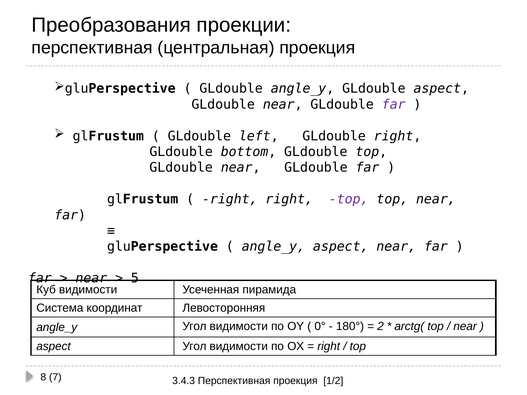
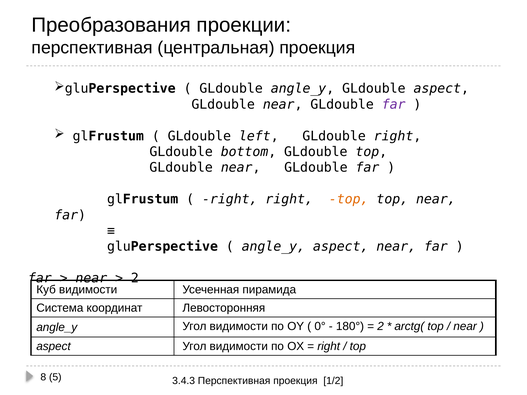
top at (349, 199) colour: purple -> orange
5 at (135, 278): 5 -> 2
7: 7 -> 5
